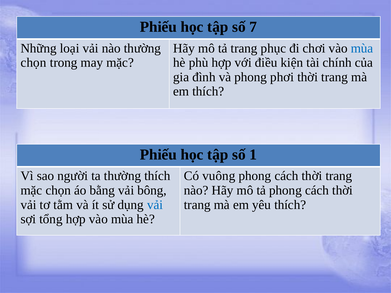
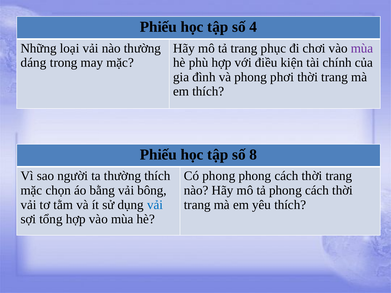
7: 7 -> 4
mùa at (362, 48) colour: blue -> purple
chọn at (34, 63): chọn -> dáng
1: 1 -> 8
Có vuông: vuông -> phong
